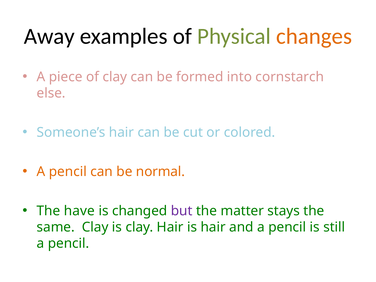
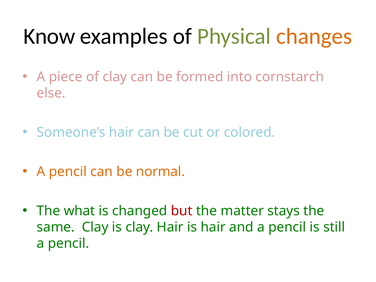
Away: Away -> Know
have: have -> what
but colour: purple -> red
